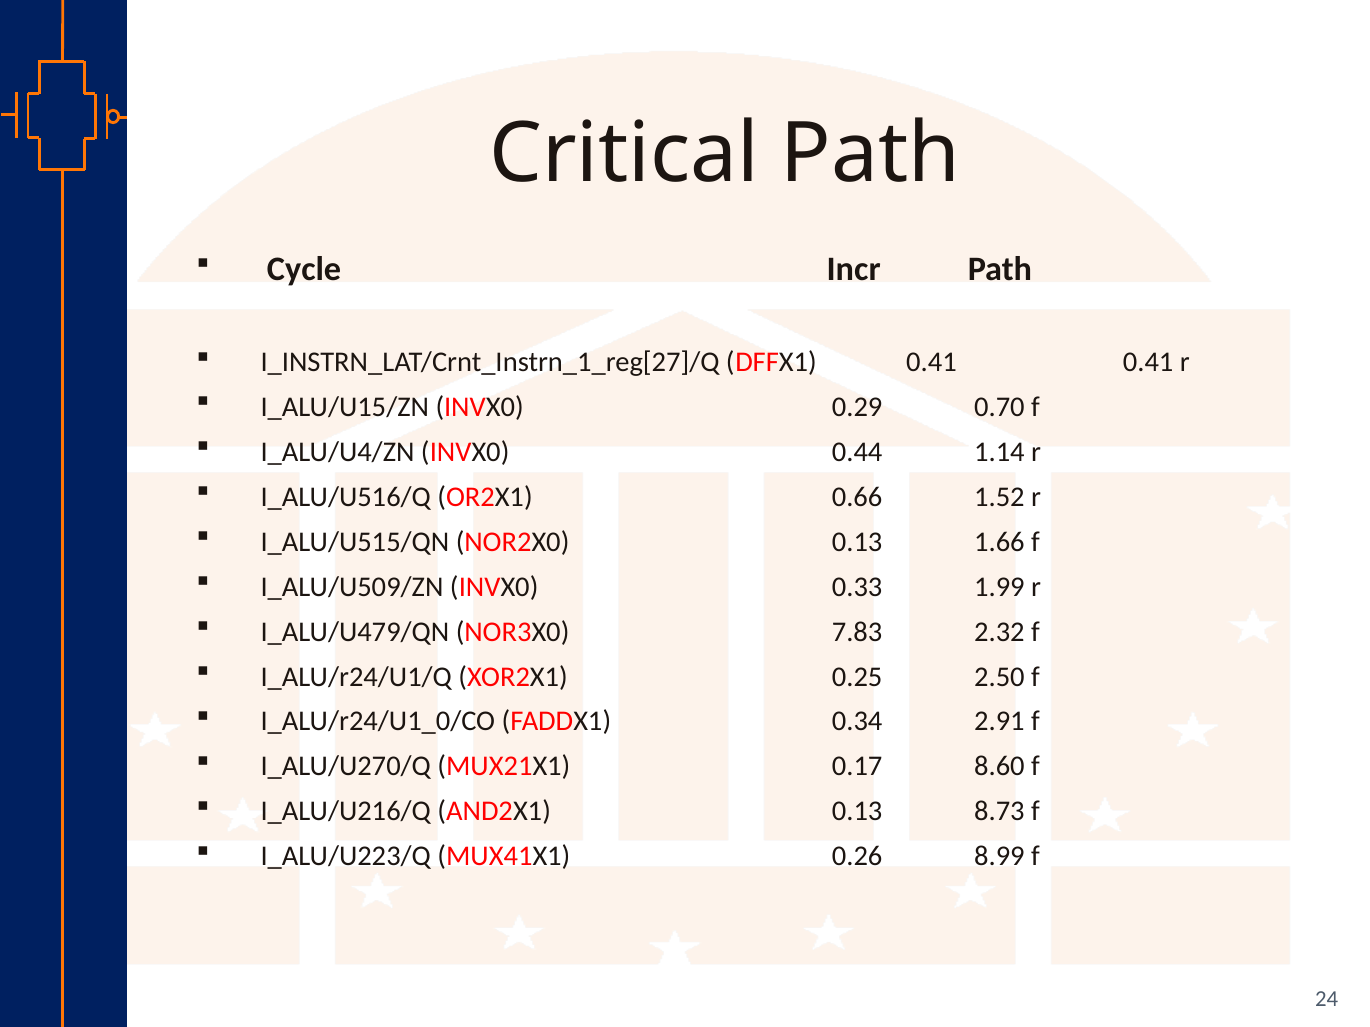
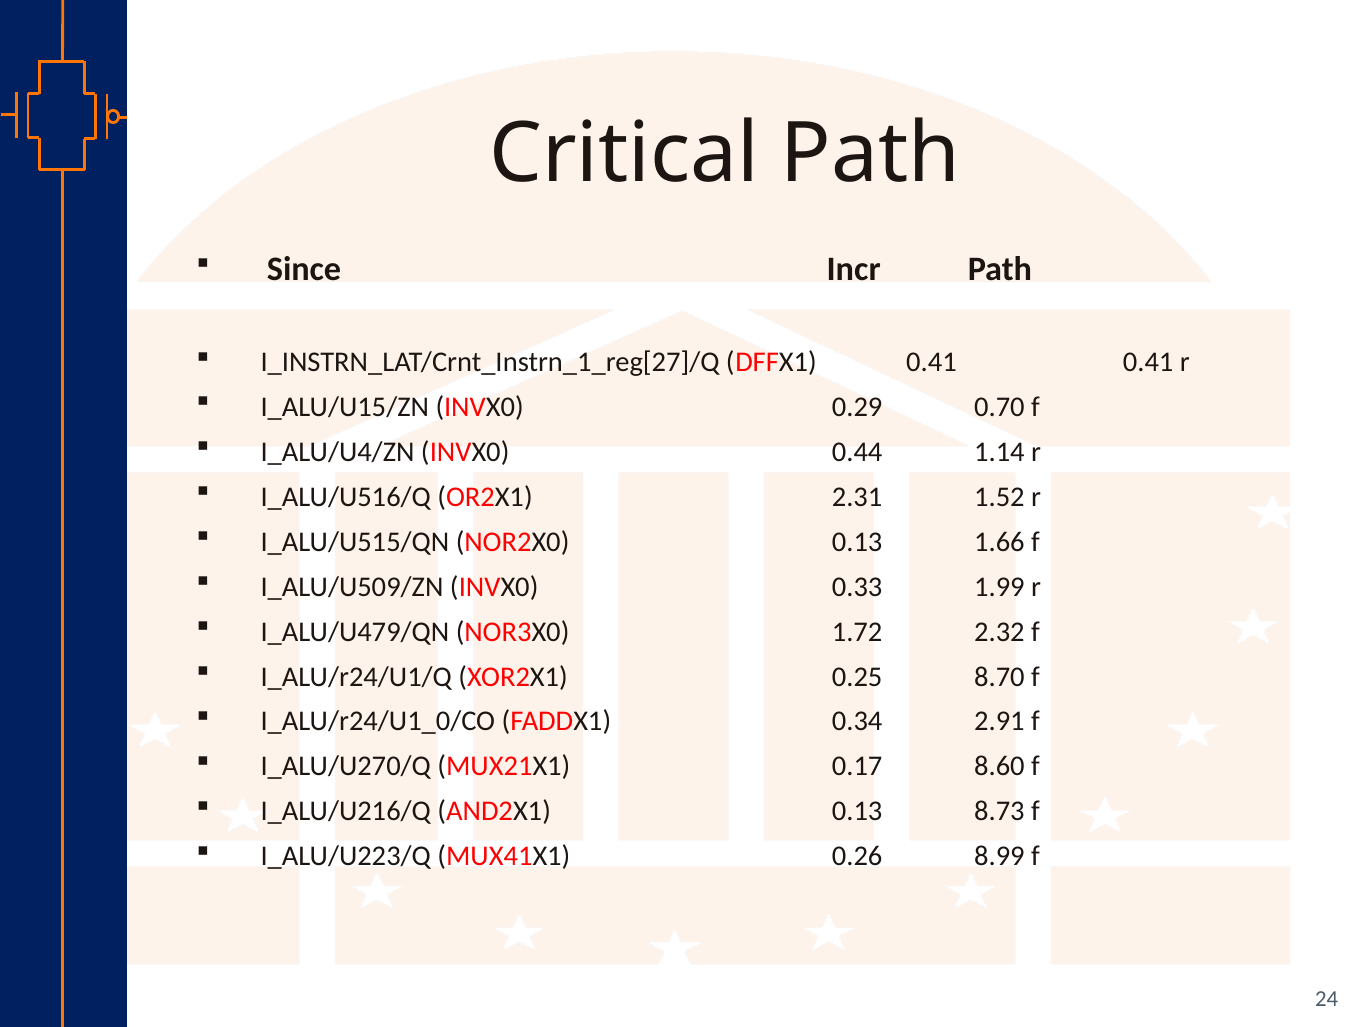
Cycle: Cycle -> Since
0.66: 0.66 -> 2.31
7.83: 7.83 -> 1.72
2.50: 2.50 -> 8.70
